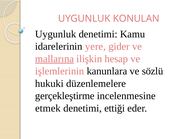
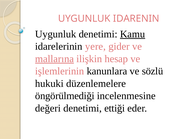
KONULAN: KONULAN -> IDARENIN
Kamu underline: none -> present
gerçekleştirme: gerçekleştirme -> öngörülmediği
etmek: etmek -> değeri
